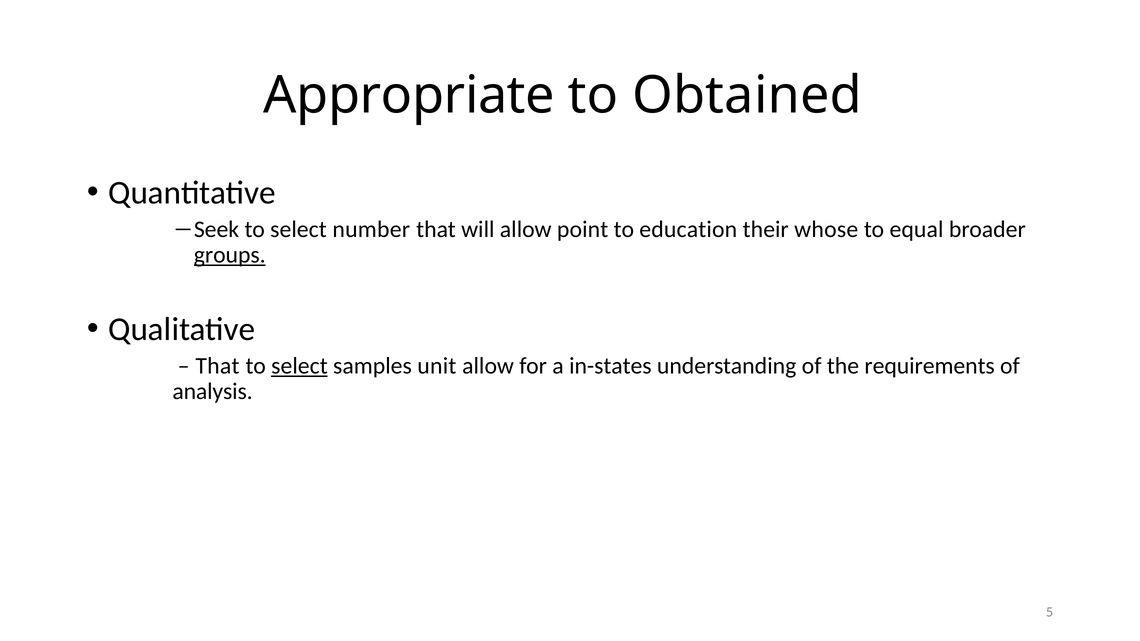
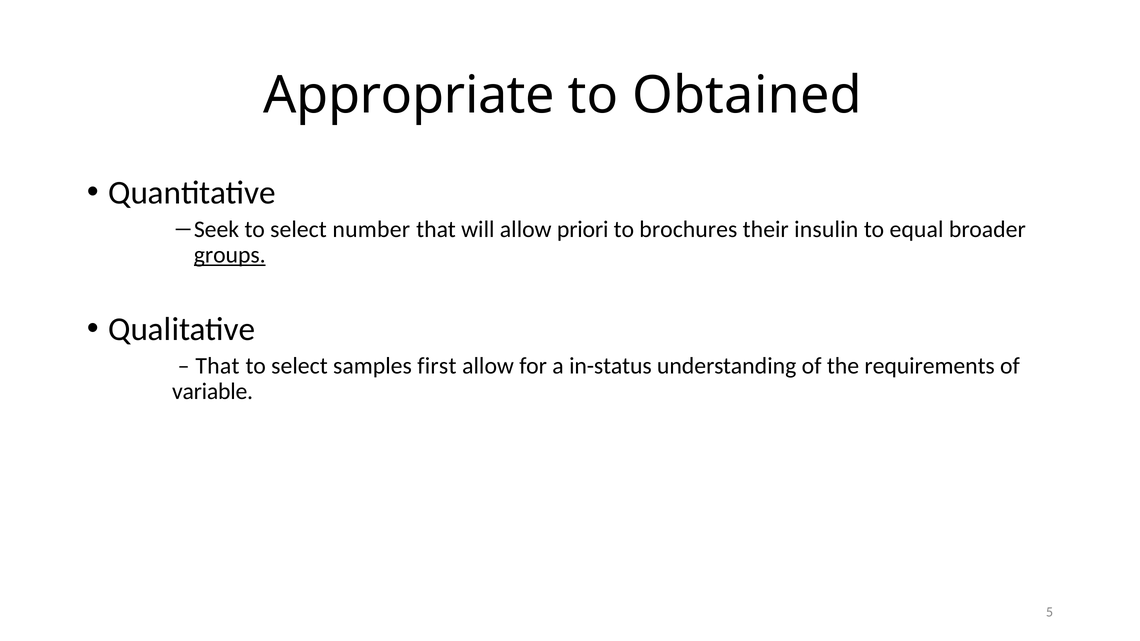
point: point -> priori
education: education -> brochures
whose: whose -> insulin
select at (299, 366) underline: present -> none
unit: unit -> first
in-states: in-states -> in-status
analysis: analysis -> variable
